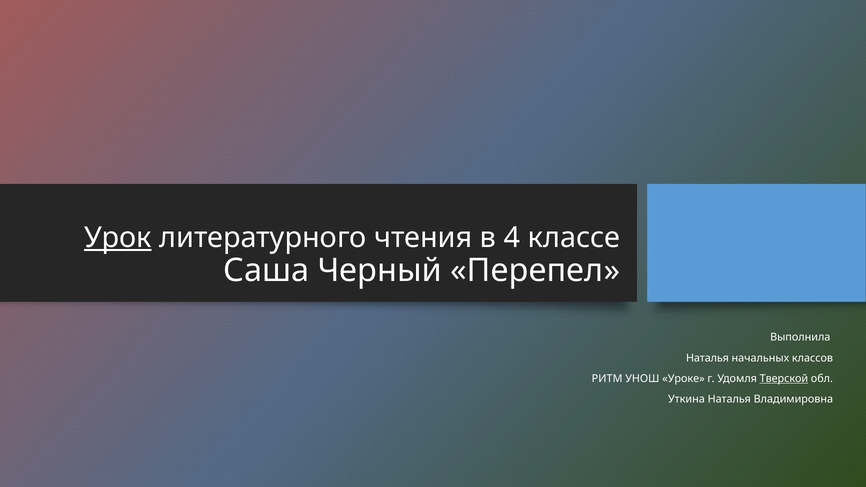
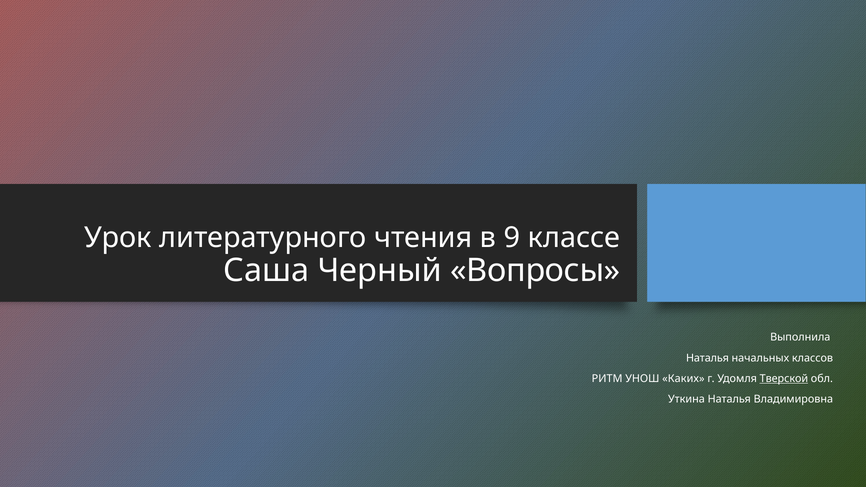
Урок underline: present -> none
4: 4 -> 9
Перепел: Перепел -> Вопросы
Уроке: Уроке -> Каких
